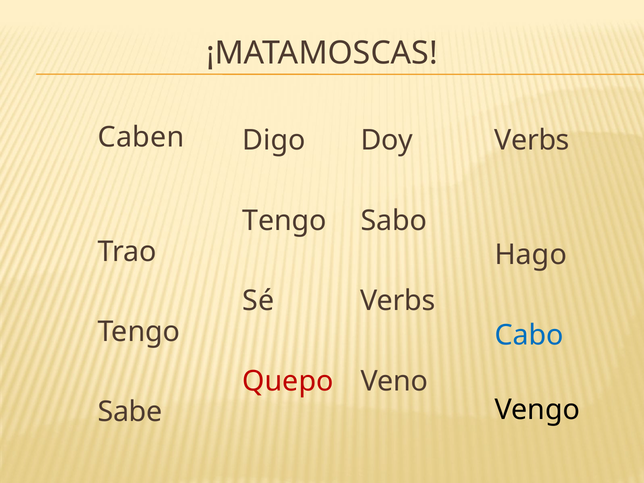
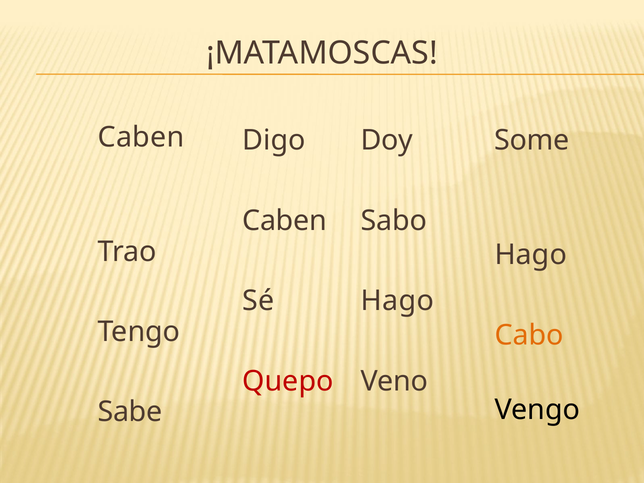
Verbs at (532, 140): Verbs -> Some
Tengo at (285, 221): Tengo -> Caben
Verbs at (398, 301): Verbs -> Hago
Cabo colour: blue -> orange
